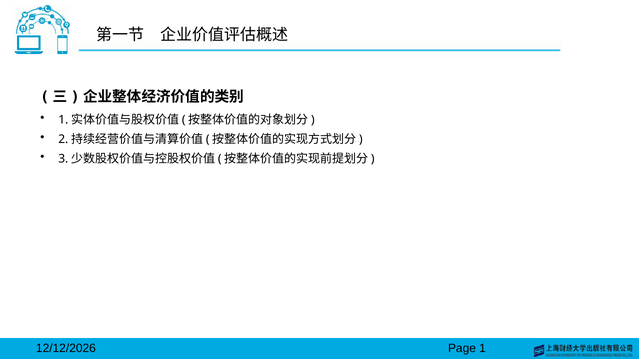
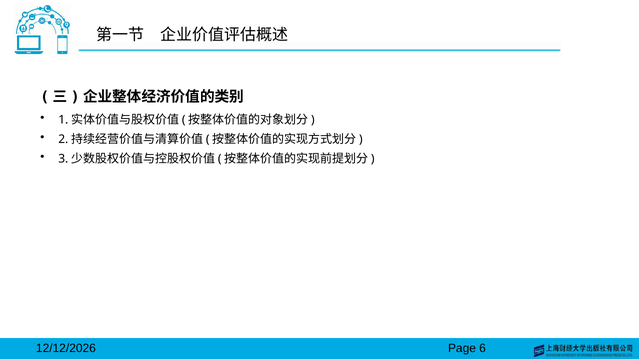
1: 1 -> 6
